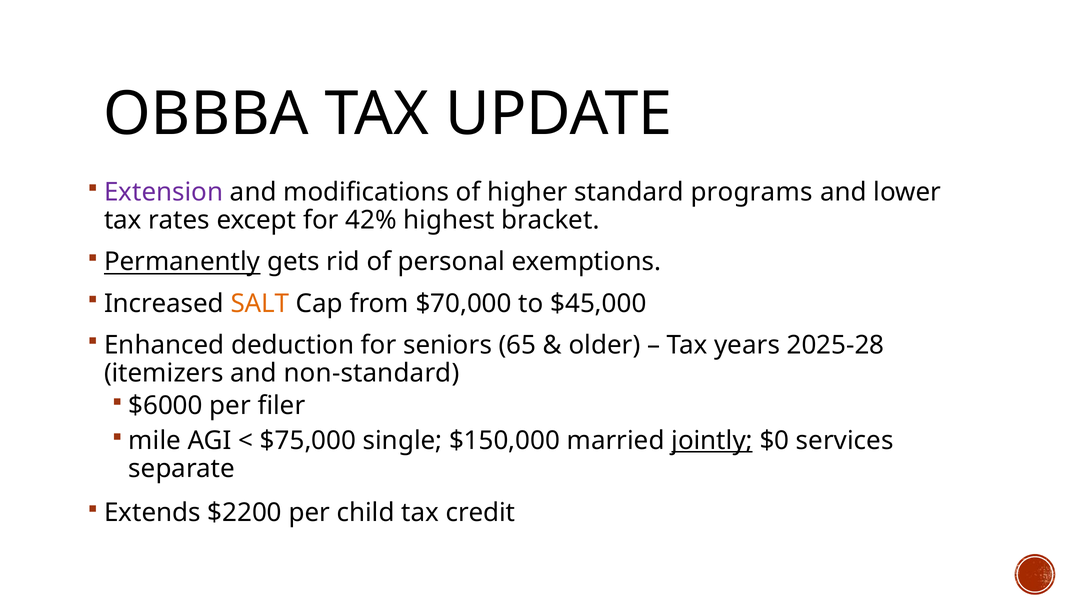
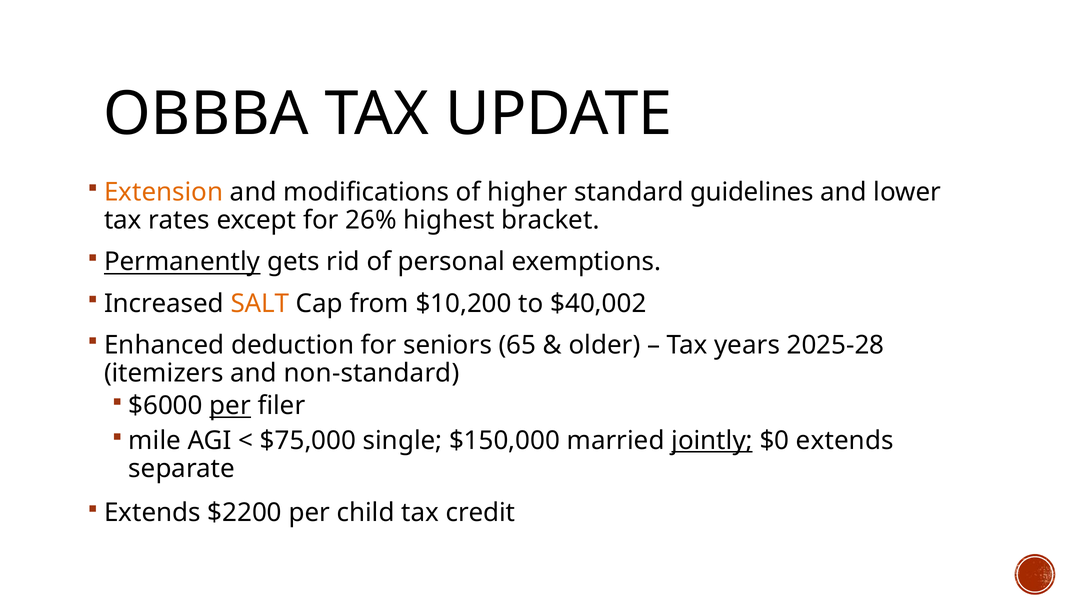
Extension colour: purple -> orange
programs: programs -> guidelines
42%: 42% -> 26%
$70,000: $70,000 -> $10,200
$45,000: $45,000 -> $40,002
per at (230, 406) underline: none -> present
$0 services: services -> extends
